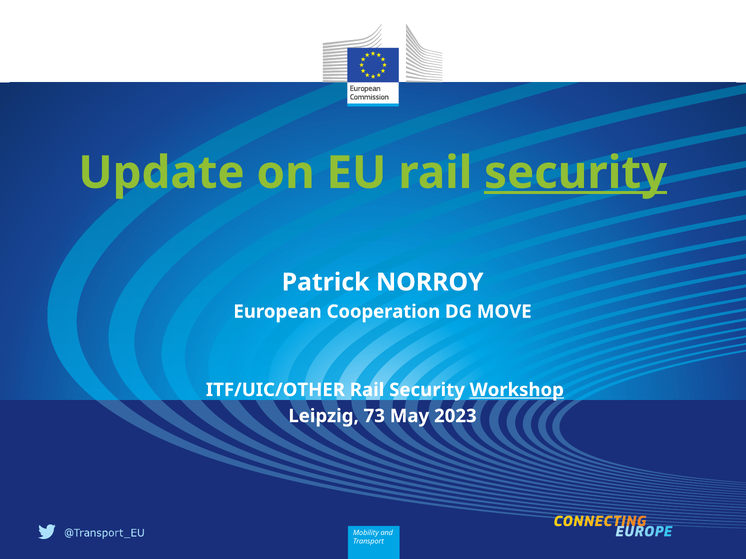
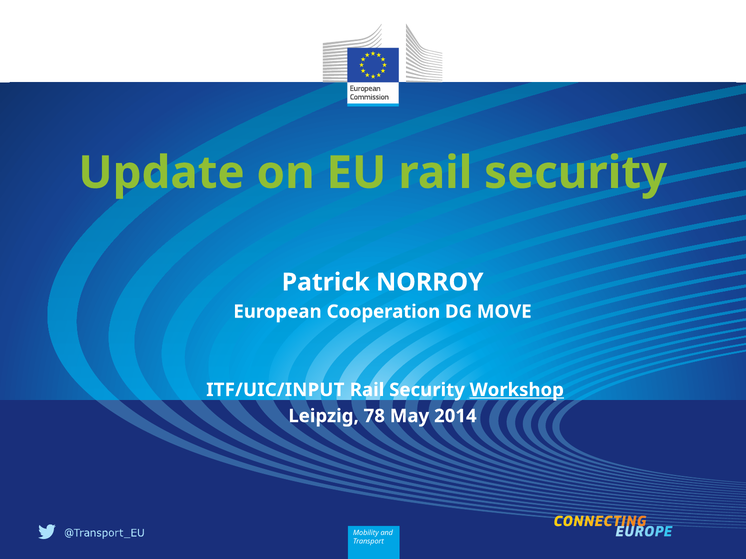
security at (576, 173) underline: present -> none
ITF/UIC/OTHER: ITF/UIC/OTHER -> ITF/UIC/INPUT
73: 73 -> 78
2023: 2023 -> 2014
